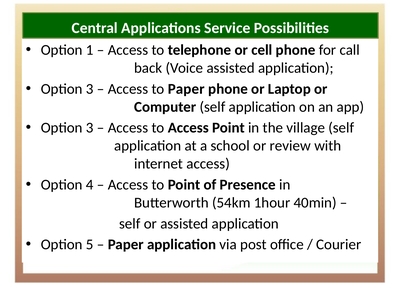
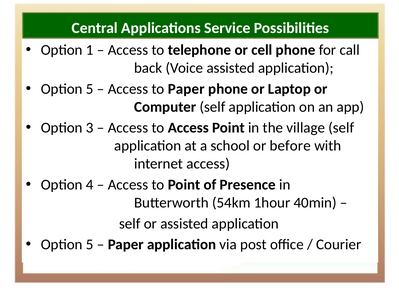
3 at (90, 89): 3 -> 5
review: review -> before
